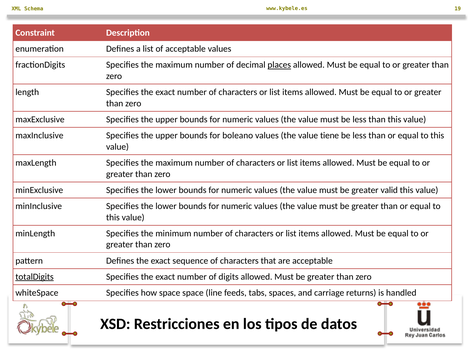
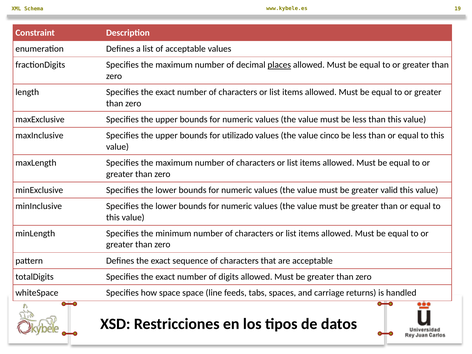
boleano: boleano -> utilizado
tiene: tiene -> cinco
totalDigits underline: present -> none
